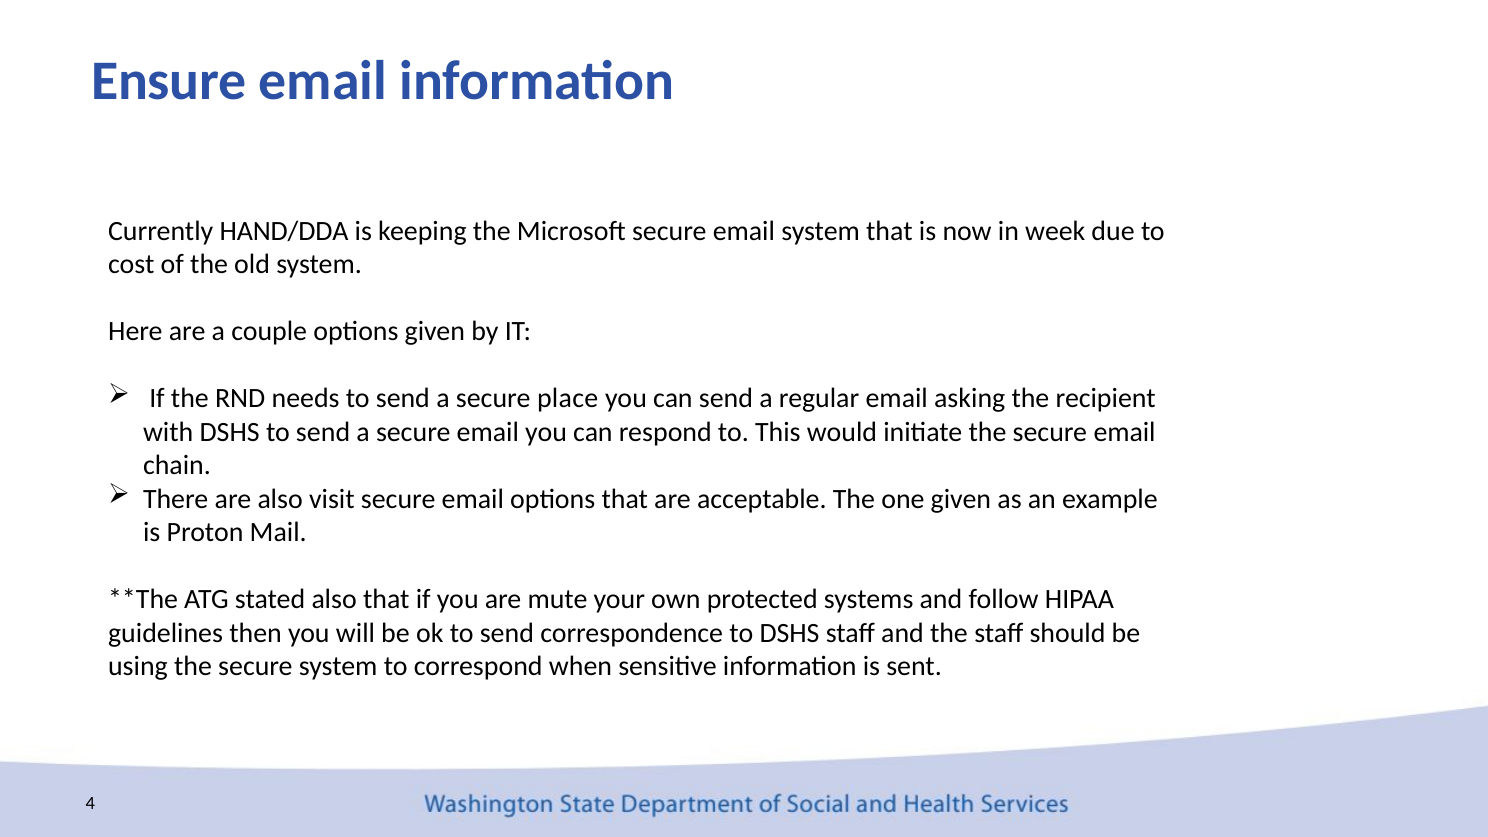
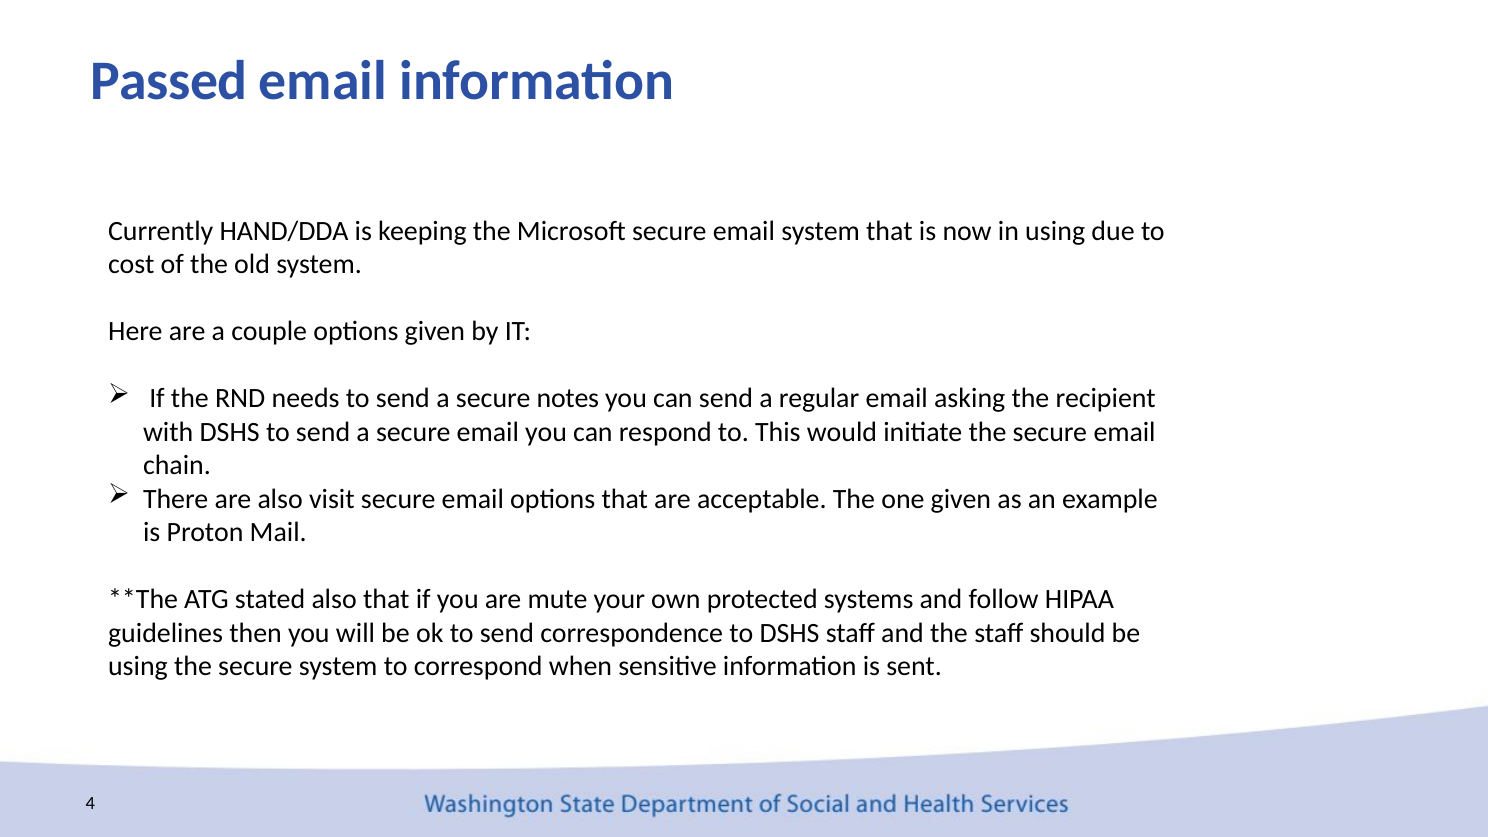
Ensure: Ensure -> Passed
in week: week -> using
place: place -> notes
